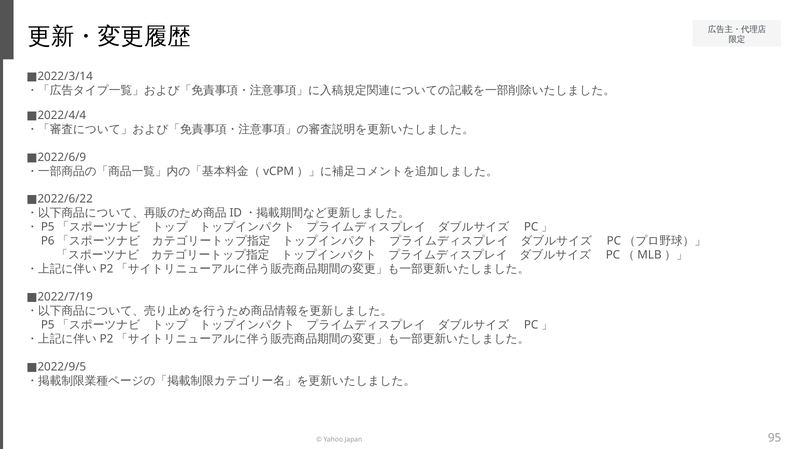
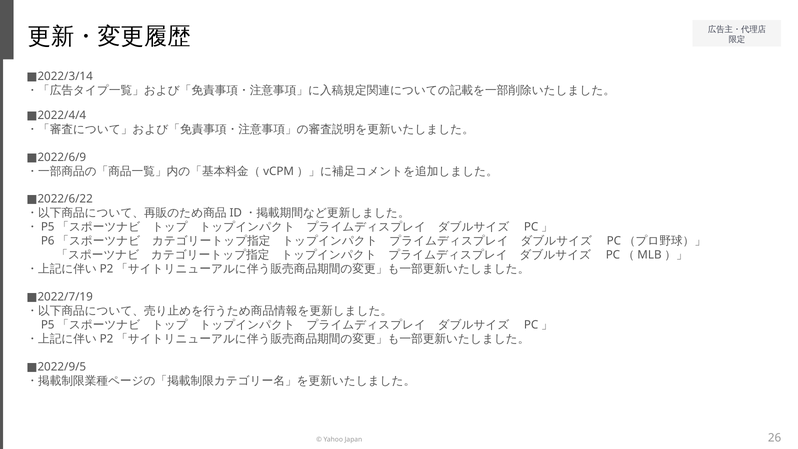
95: 95 -> 26
